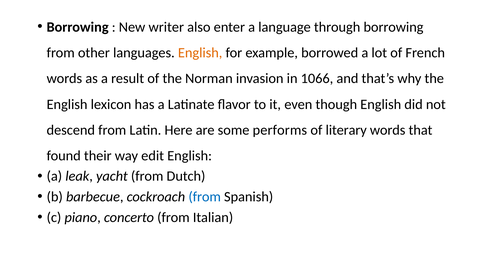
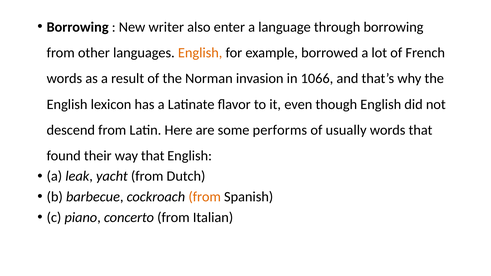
literary: literary -> usually
way edit: edit -> that
from at (205, 197) colour: blue -> orange
